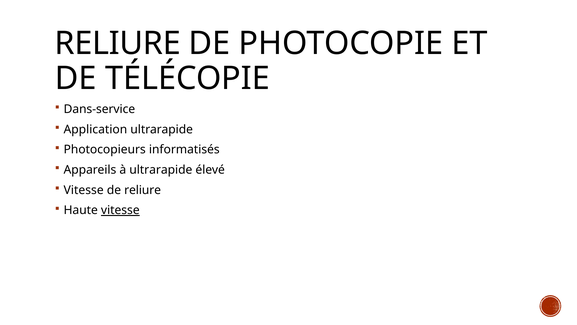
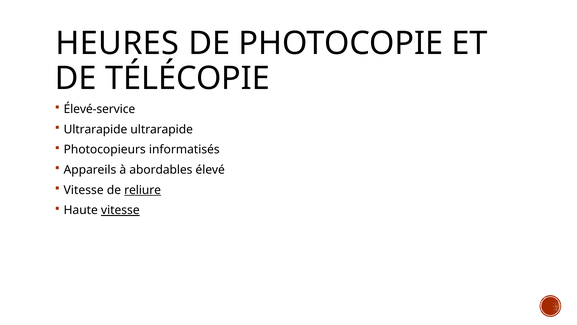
RELIURE at (118, 43): RELIURE -> HEURES
Dans-service: Dans-service -> Élevé-service
Application at (95, 129): Application -> Ultrarapide
à ultrarapide: ultrarapide -> abordables
reliure at (143, 190) underline: none -> present
